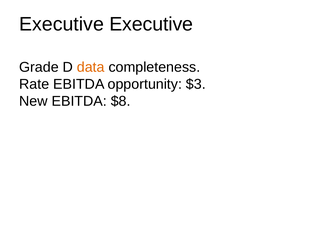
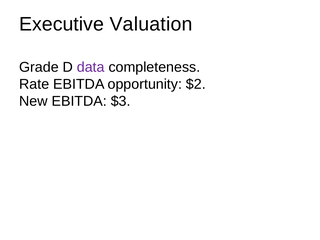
Executive Executive: Executive -> Valuation
data colour: orange -> purple
$3: $3 -> $2
$8: $8 -> $3
